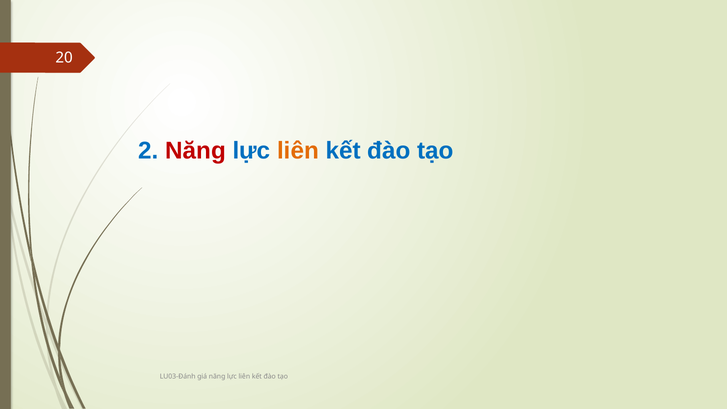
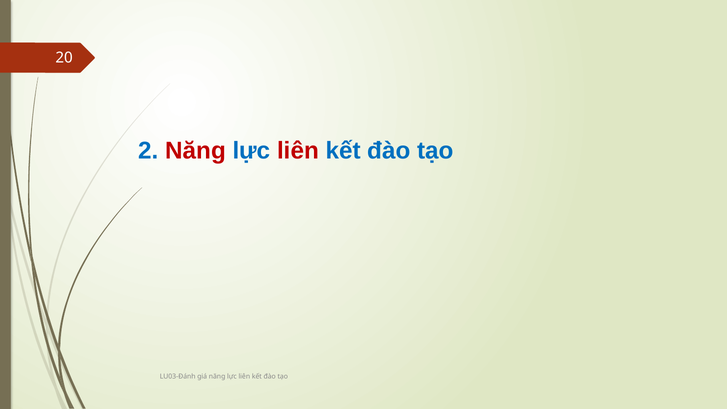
liên at (298, 151) colour: orange -> red
